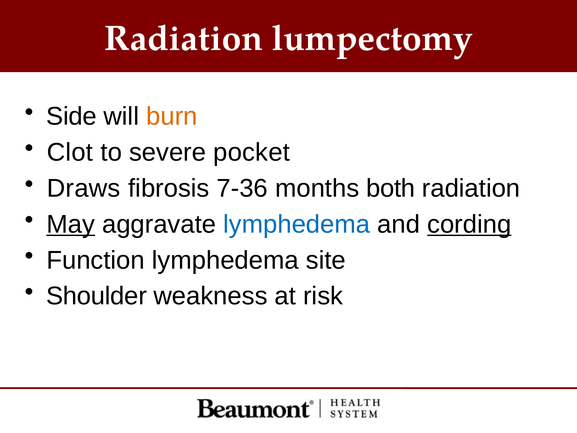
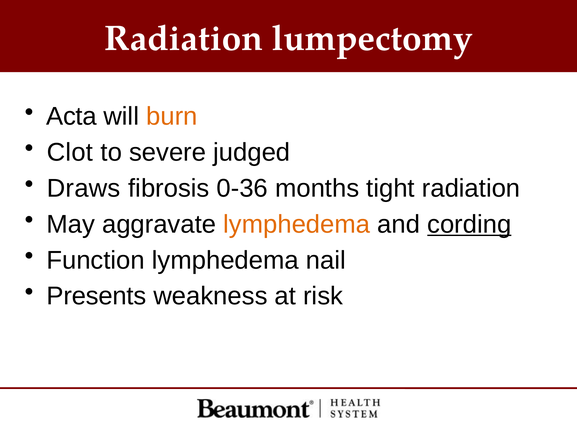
Side: Side -> Acta
pocket: pocket -> judged
7-36: 7-36 -> 0-36
both: both -> tight
May underline: present -> none
lymphedema at (297, 224) colour: blue -> orange
site: site -> nail
Shoulder: Shoulder -> Presents
